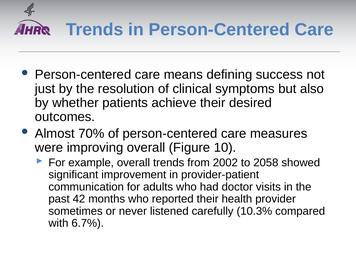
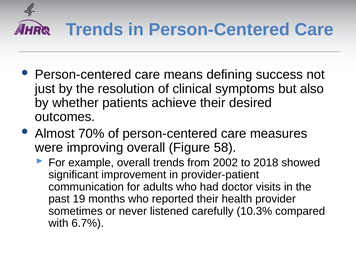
10: 10 -> 58
2058: 2058 -> 2018
42: 42 -> 19
